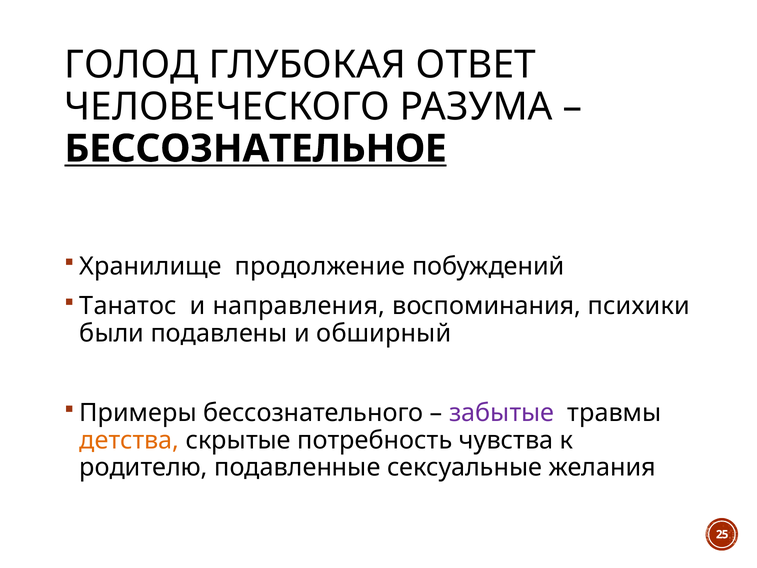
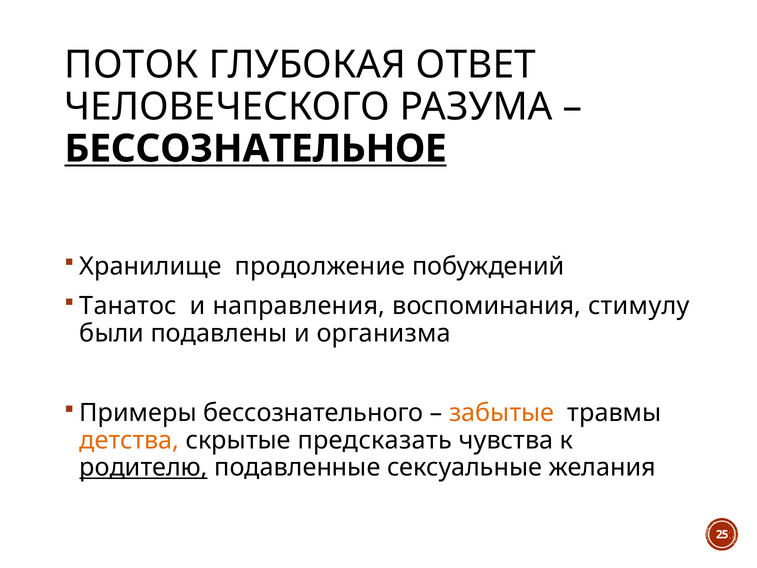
ГОЛОД: ГОЛОД -> ПОТОК
психики: психики -> стимулу
обширный: обширный -> организма
забытые colour: purple -> orange
потребность: потребность -> предсказать
родителю underline: none -> present
